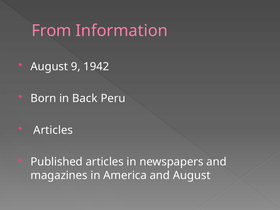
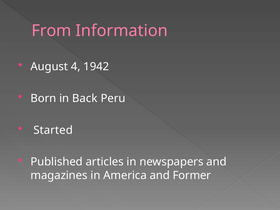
9: 9 -> 4
Articles at (53, 130): Articles -> Started
and August: August -> Former
